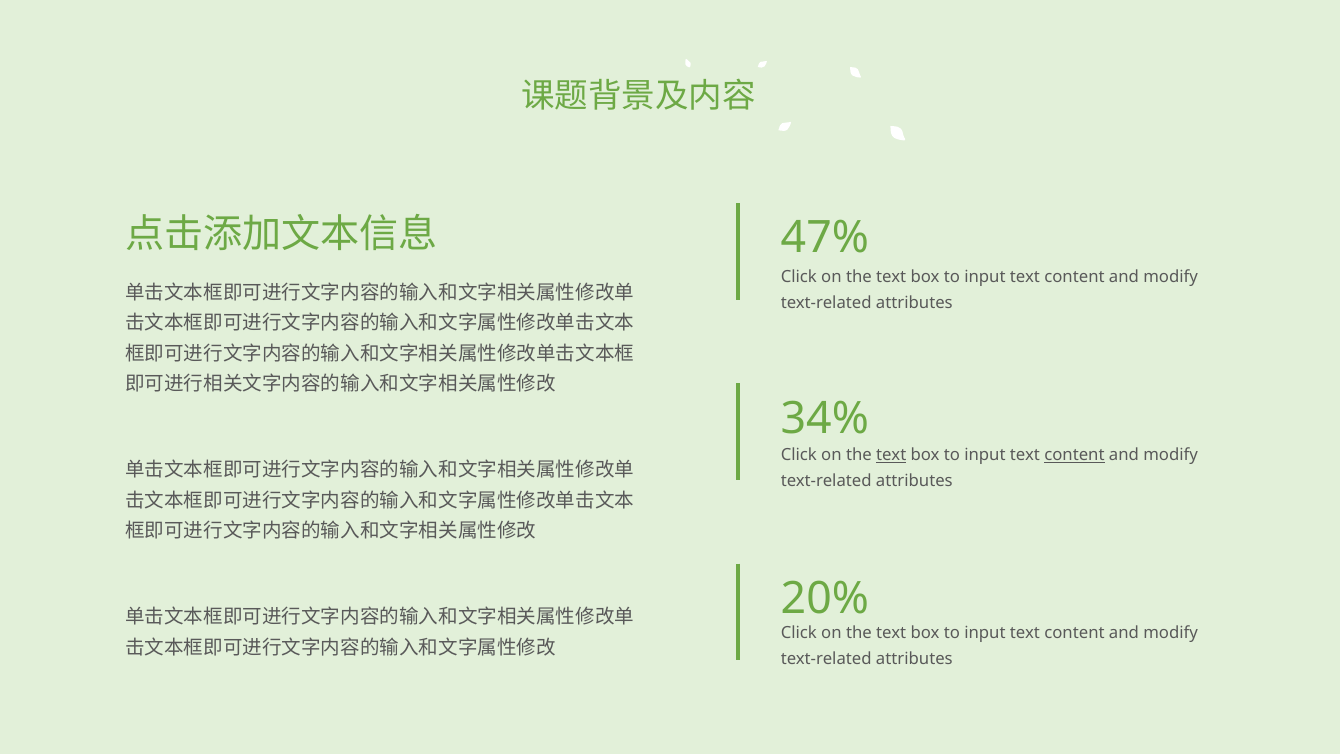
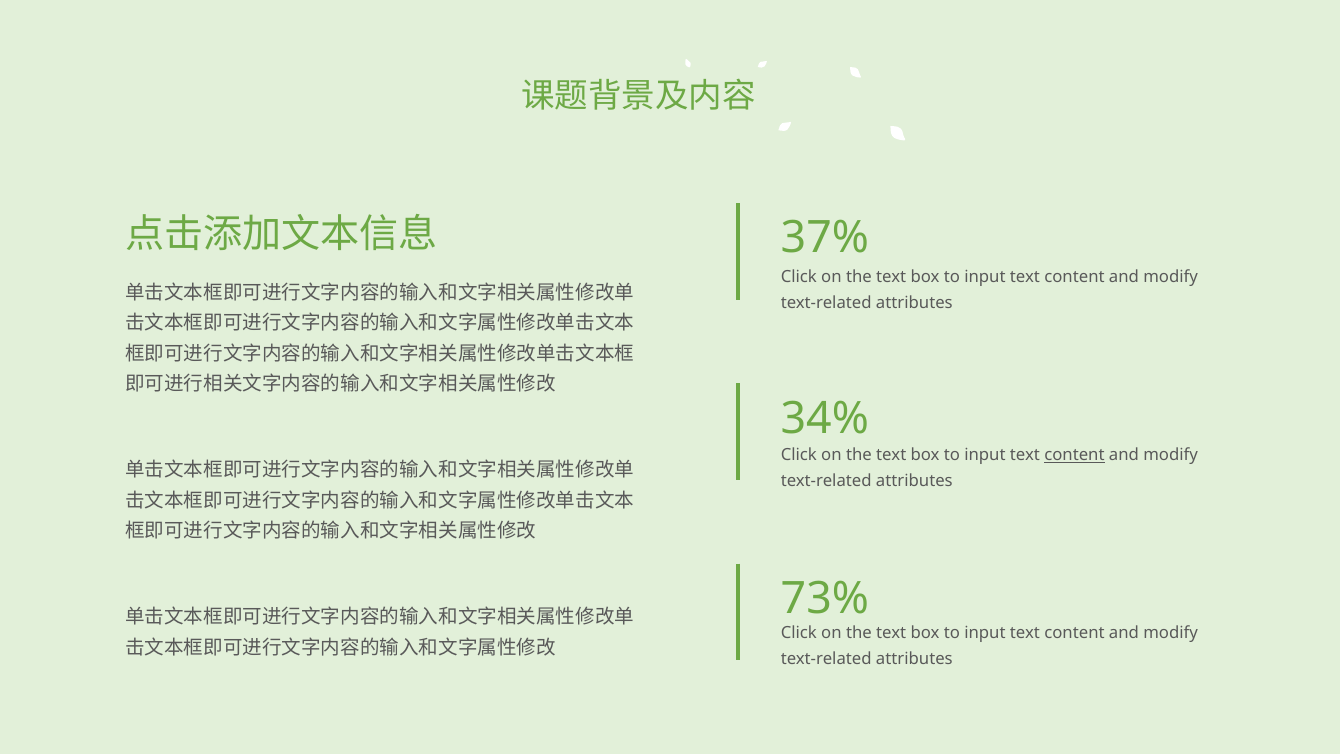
47%: 47% -> 37%
text at (891, 455) underline: present -> none
20%: 20% -> 73%
